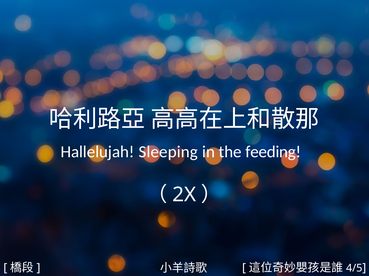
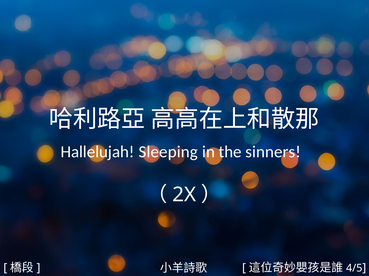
feeding: feeding -> sinners
